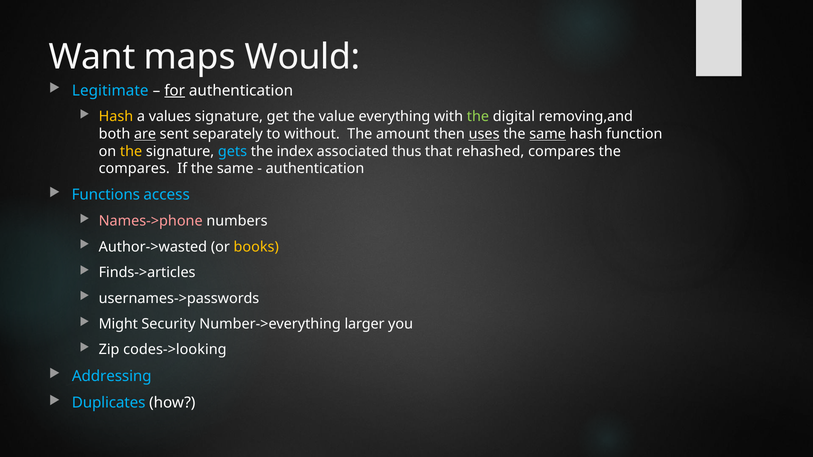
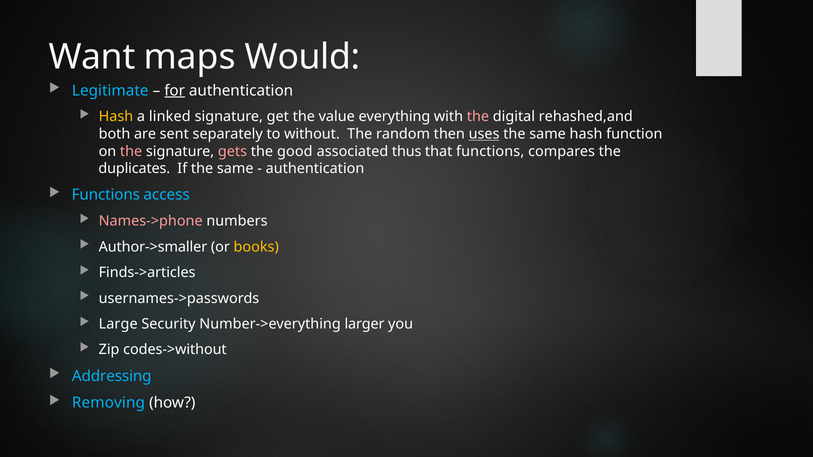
values: values -> linked
the at (478, 117) colour: light green -> pink
removing,and: removing,and -> rehashed,and
are underline: present -> none
amount: amount -> random
same at (548, 134) underline: present -> none
the at (131, 151) colour: yellow -> pink
gets colour: light blue -> pink
index: index -> good
that rehashed: rehashed -> functions
compares at (134, 169): compares -> duplicates
Author->wasted: Author->wasted -> Author->smaller
Might: Might -> Large
codes->looking: codes->looking -> codes->without
Duplicates: Duplicates -> Removing
